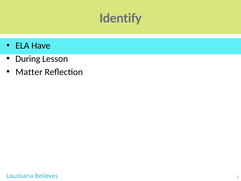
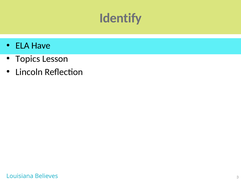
During: During -> Topics
Matter: Matter -> Lincoln
